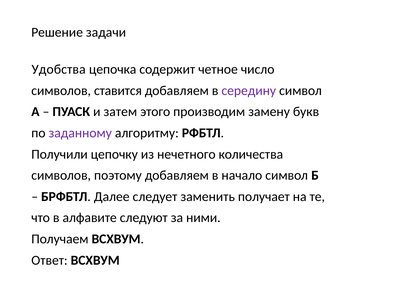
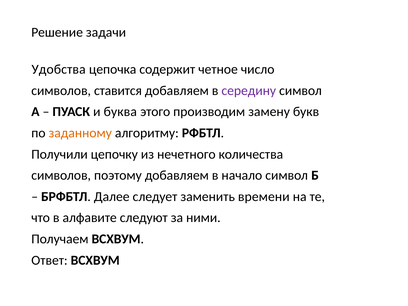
затем: затем -> буква
заданному colour: purple -> orange
получает: получает -> времени
